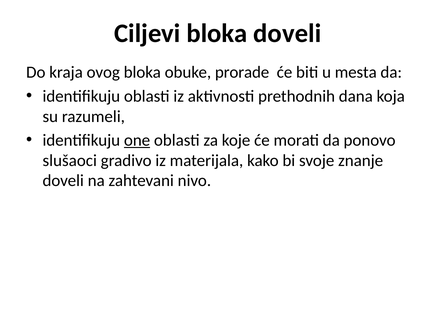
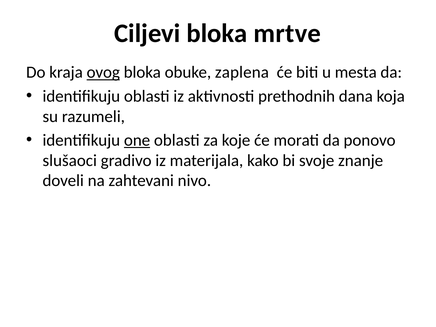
bloka doveli: doveli -> mrtve
ovog underline: none -> present
prorade: prorade -> zaplena
